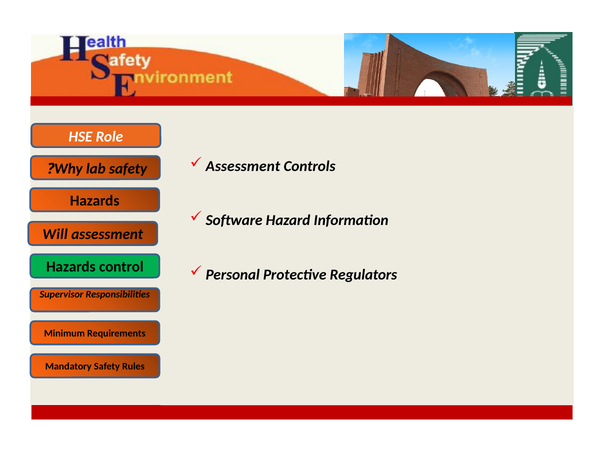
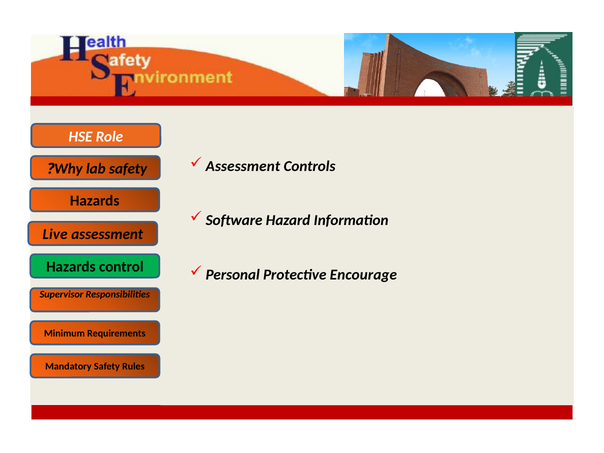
Will: Will -> Live
Regulators: Regulators -> Encourage
